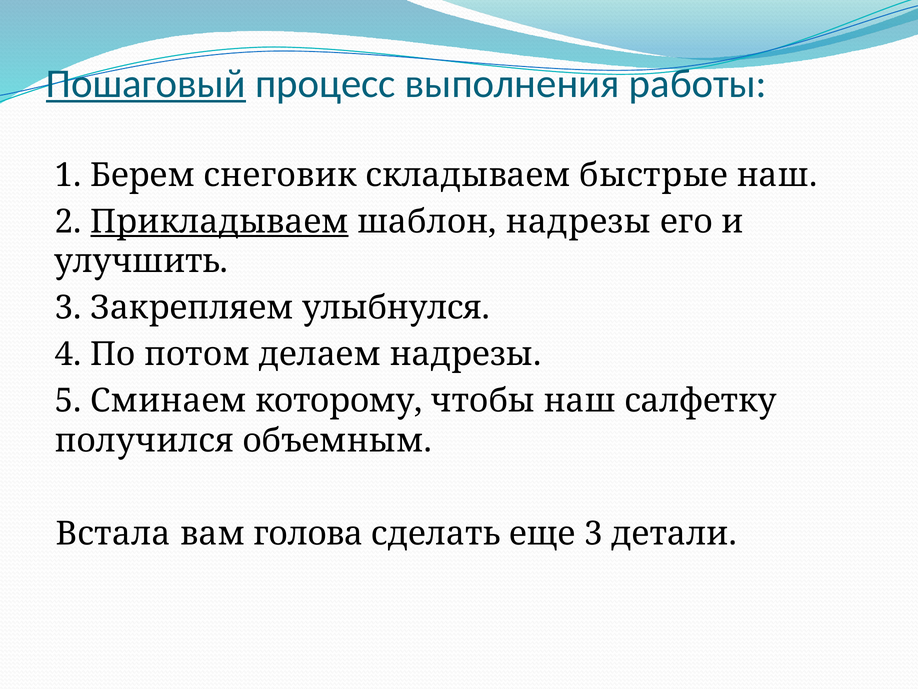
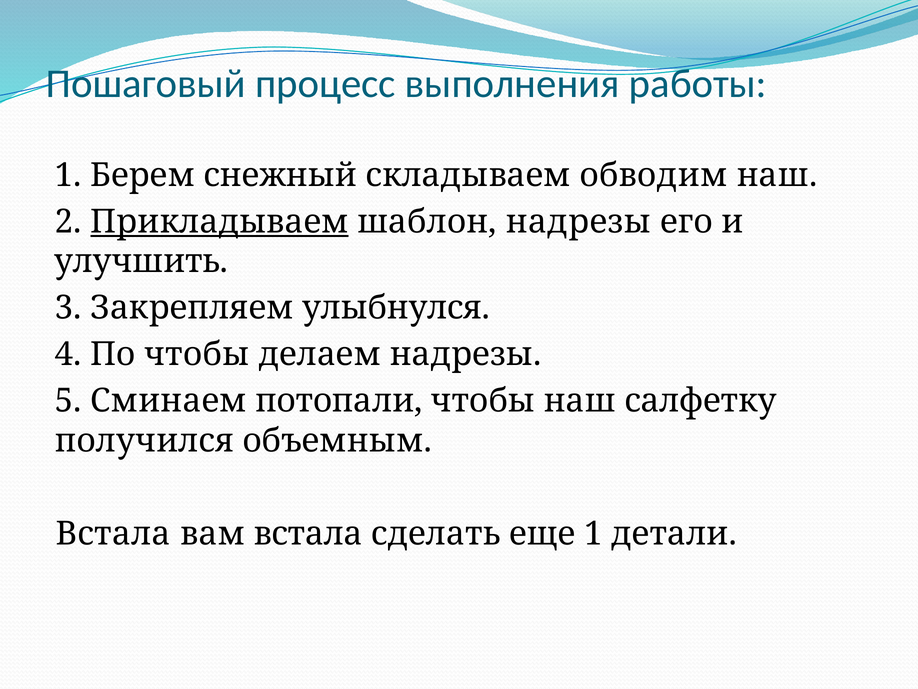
Пошаговый underline: present -> none
снеговик: снеговик -> снежный
быстрые: быстрые -> обводим
По потом: потом -> чтобы
которому: которому -> потопали
вам голова: голова -> встала
еще 3: 3 -> 1
